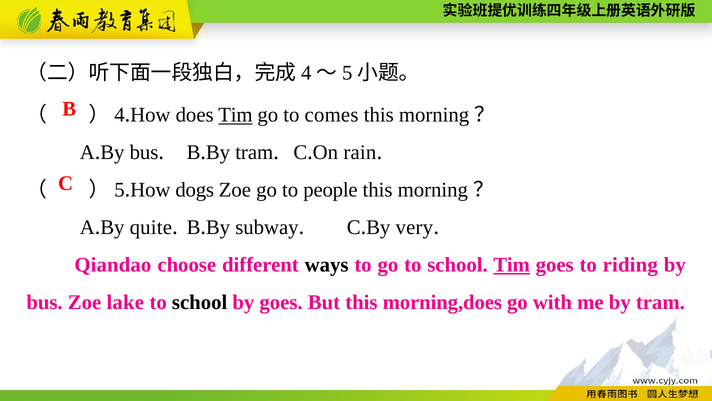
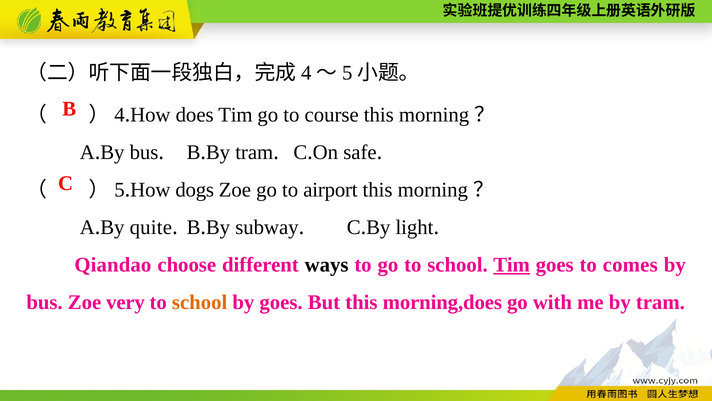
Tim at (235, 115) underline: present -> none
comes: comes -> course
rain: rain -> safe
people: people -> airport
very: very -> light
riding: riding -> comes
lake: lake -> very
school at (200, 302) colour: black -> orange
